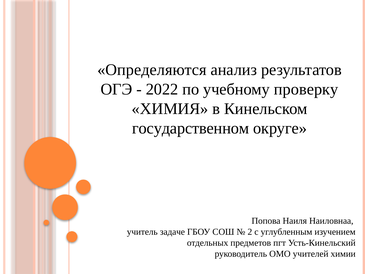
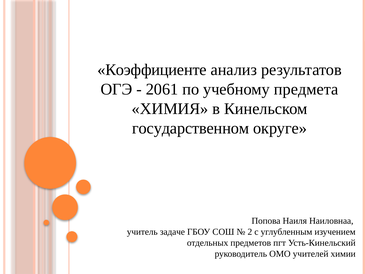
Определяются: Определяются -> Коэффициенте
2022: 2022 -> 2061
проверку: проверку -> предмета
